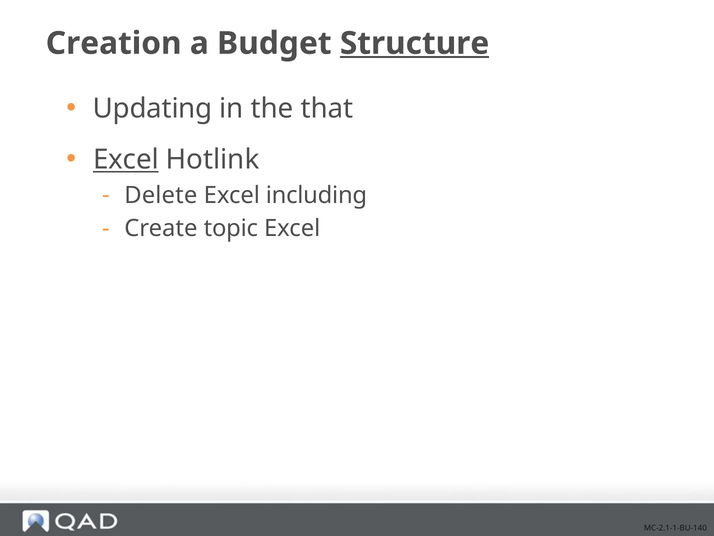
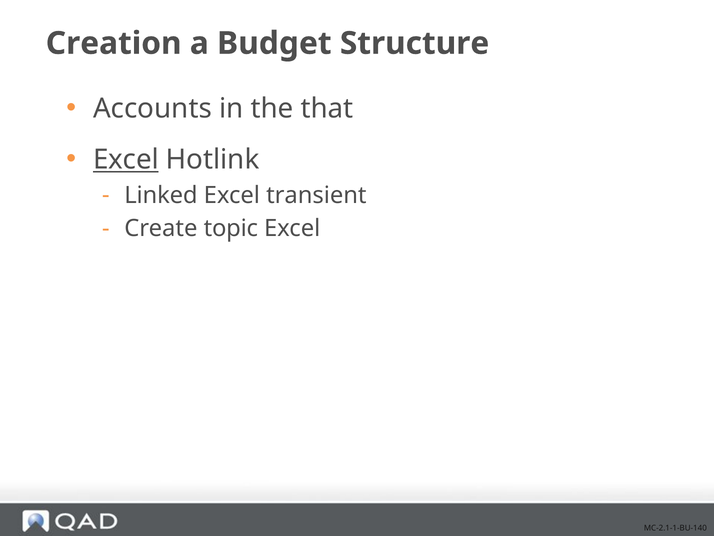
Structure underline: present -> none
Updating: Updating -> Accounts
Delete: Delete -> Linked
including: including -> transient
